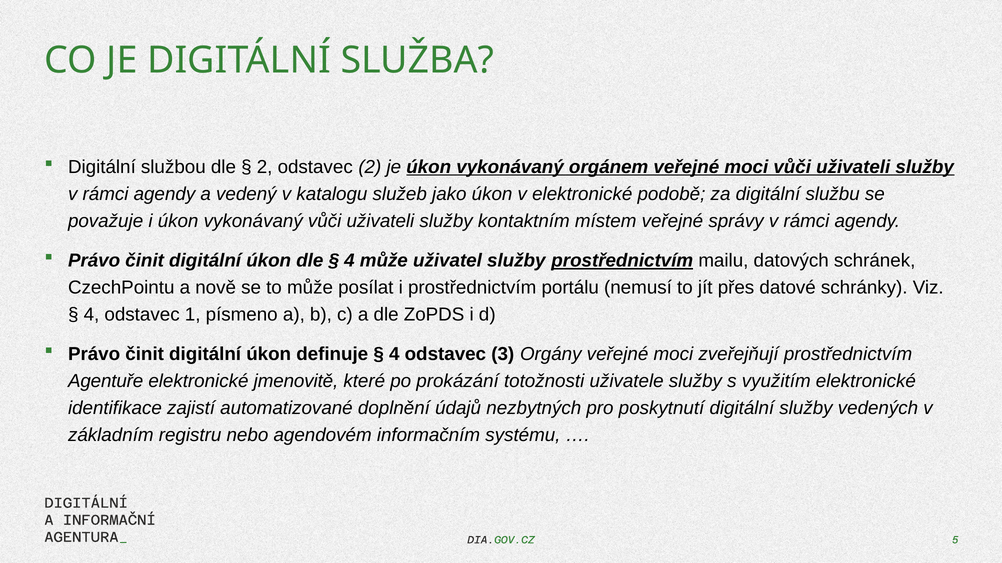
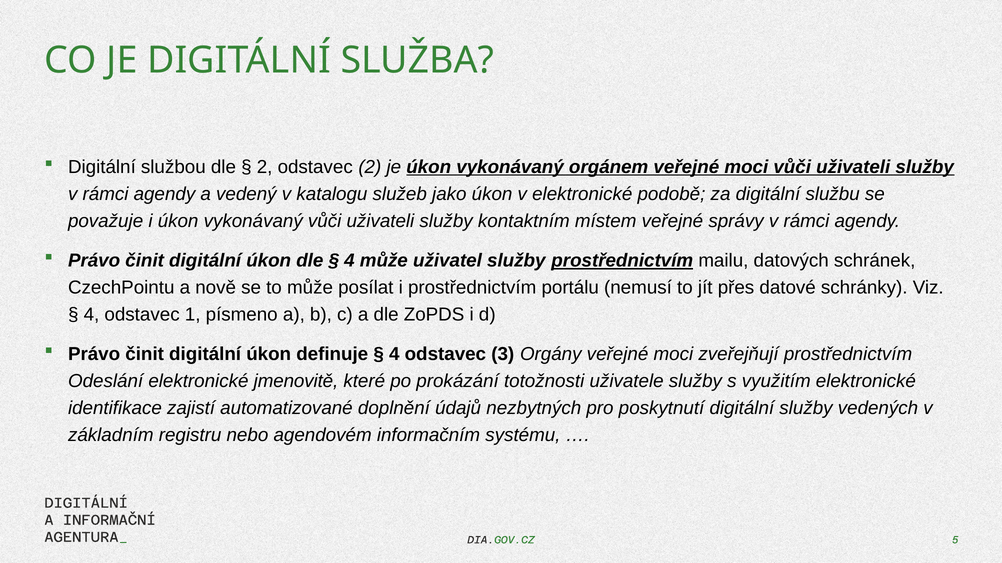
Agentuře: Agentuře -> Odeslání
